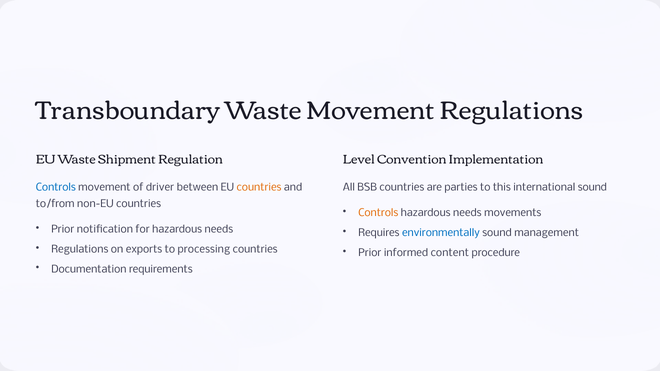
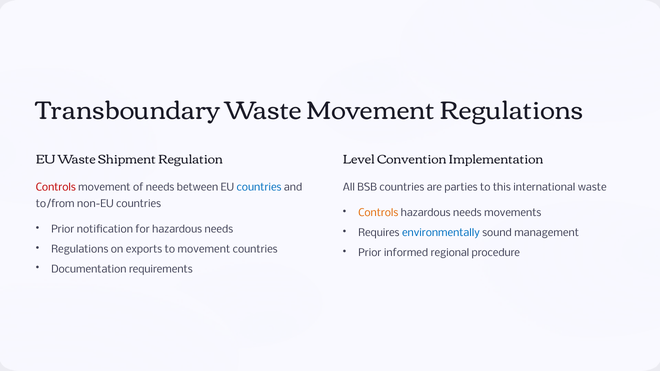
Controls at (56, 188) colour: blue -> red
of driver: driver -> needs
countries at (259, 188) colour: orange -> blue
international sound: sound -> waste
to processing: processing -> movement
content: content -> regional
